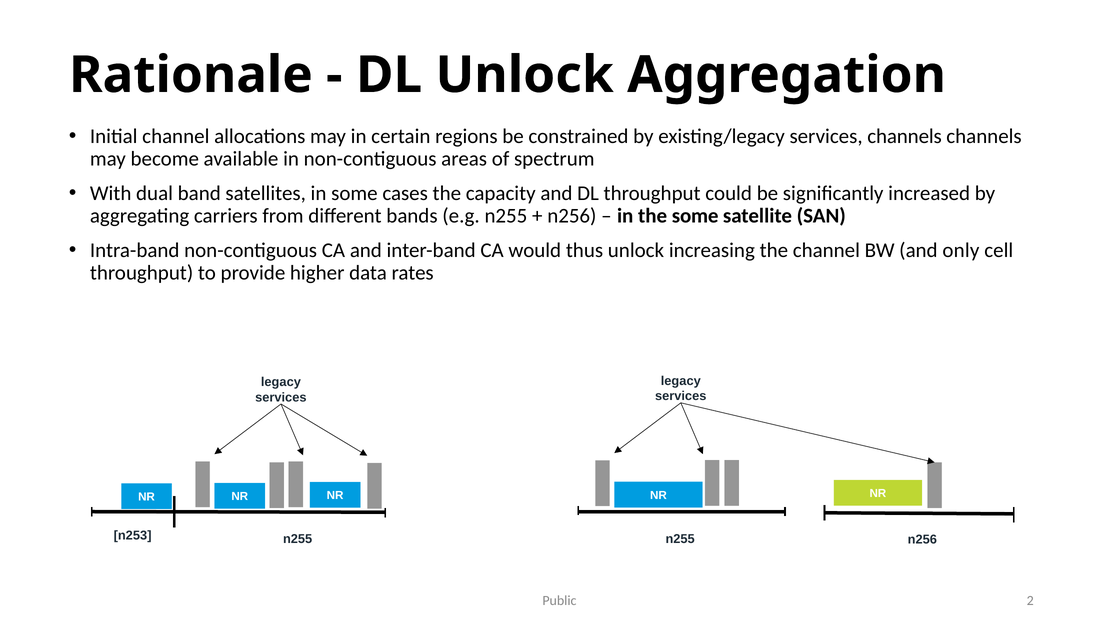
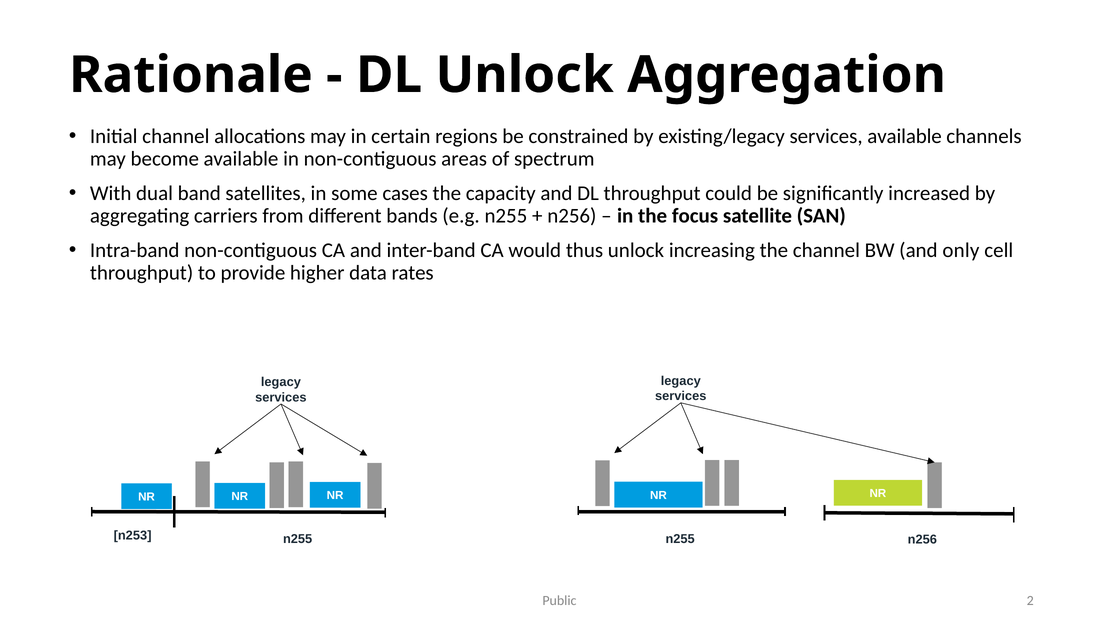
services channels: channels -> available
the some: some -> focus
